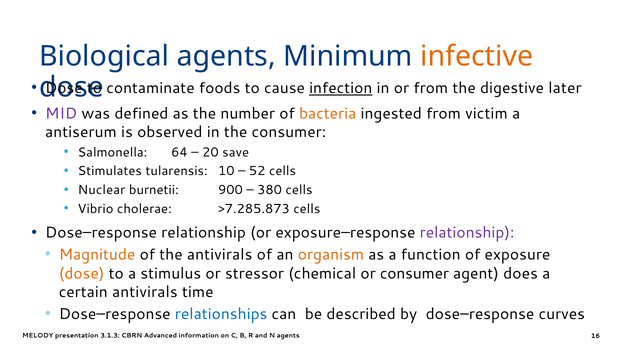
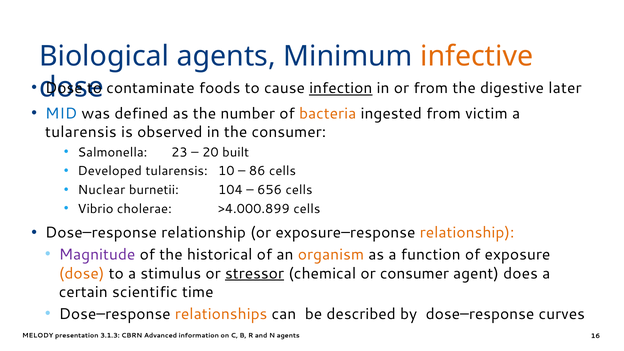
MID colour: purple -> blue
antiserum at (81, 132): antiserum -> tularensis
64: 64 -> 23
save: save -> built
Stimulates: Stimulates -> Developed
52: 52 -> 86
900: 900 -> 104
380: 380 -> 656
>7.285.873: >7.285.873 -> >4.000.899
relationship at (467, 233) colour: purple -> orange
Magnitude colour: orange -> purple
the antivirals: antivirals -> historical
stressor underline: none -> present
certain antivirals: antivirals -> scientific
relationships colour: blue -> orange
